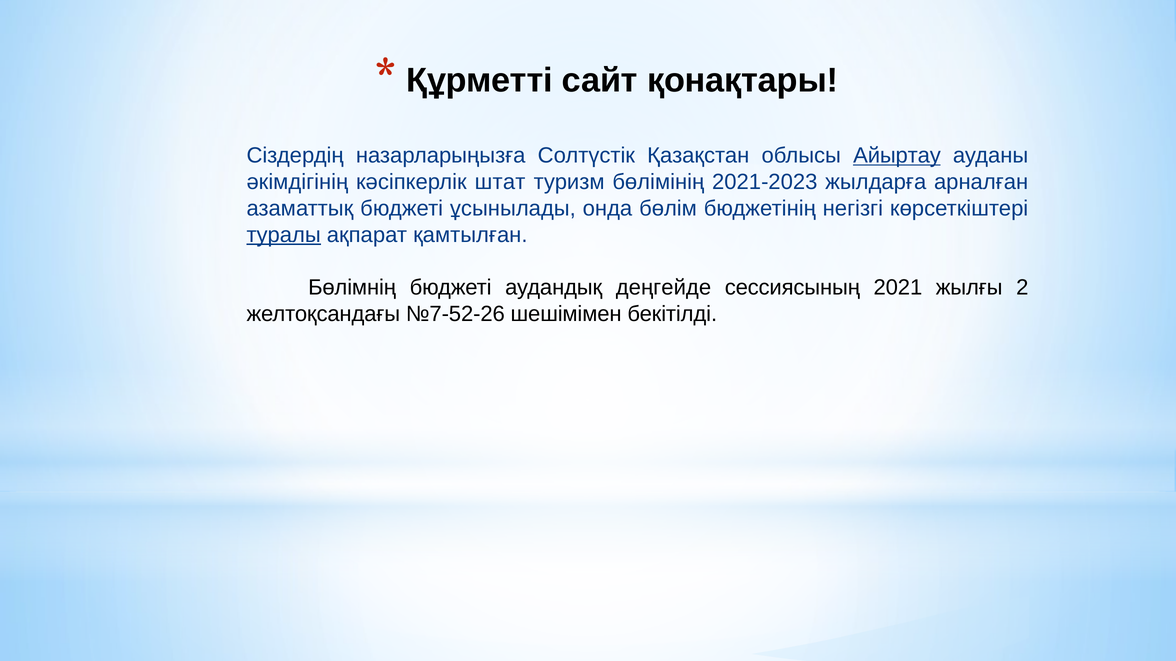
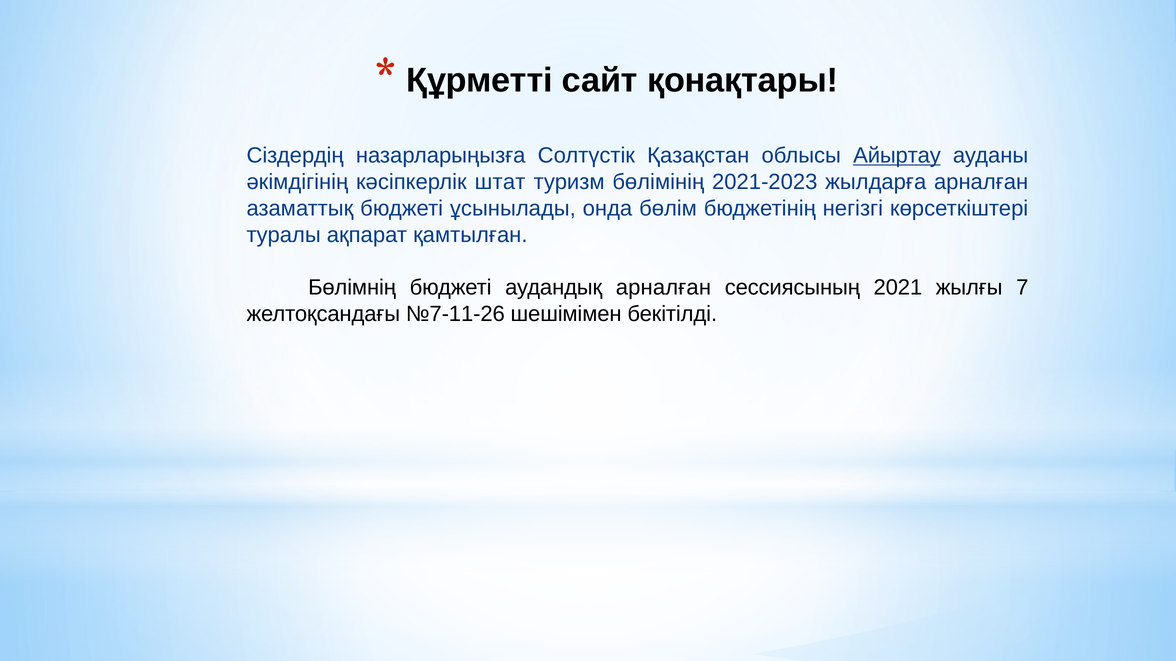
туралы underline: present -> none
аудандық деңгейде: деңгейде -> арналған
2: 2 -> 7
№7-52-26: №7-52-26 -> №7-11-26
